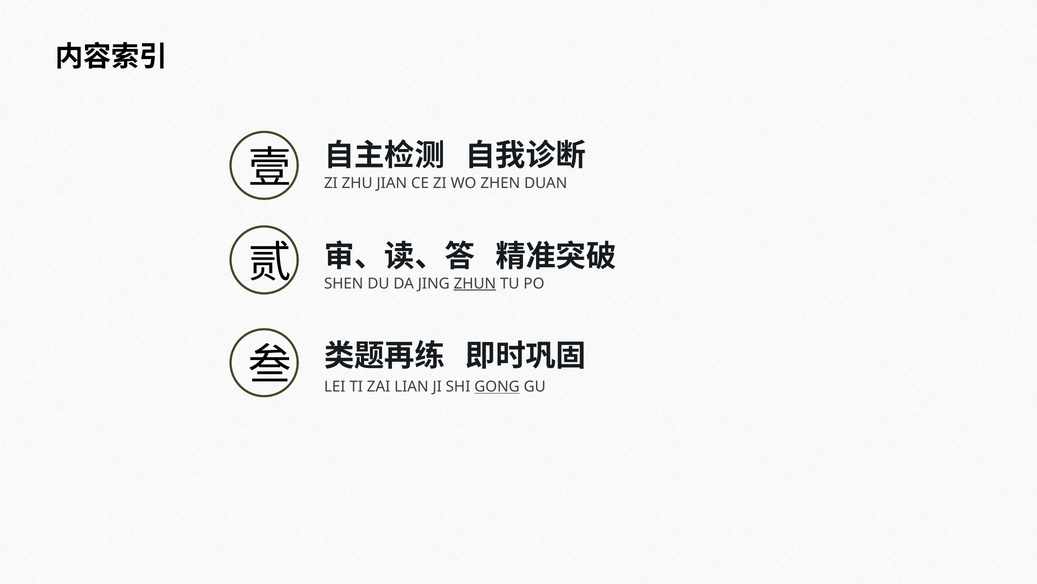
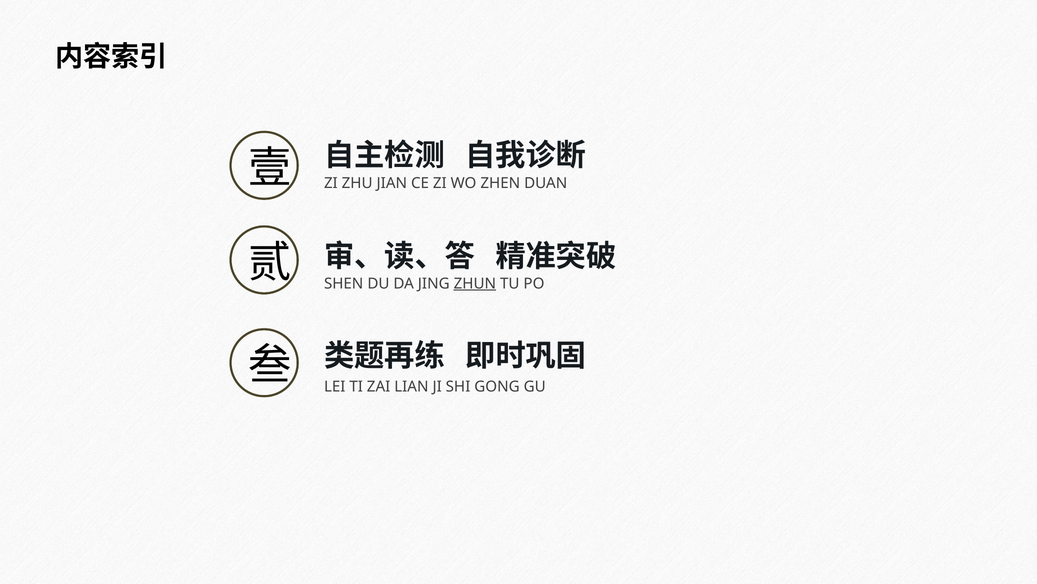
GONG underline: present -> none
